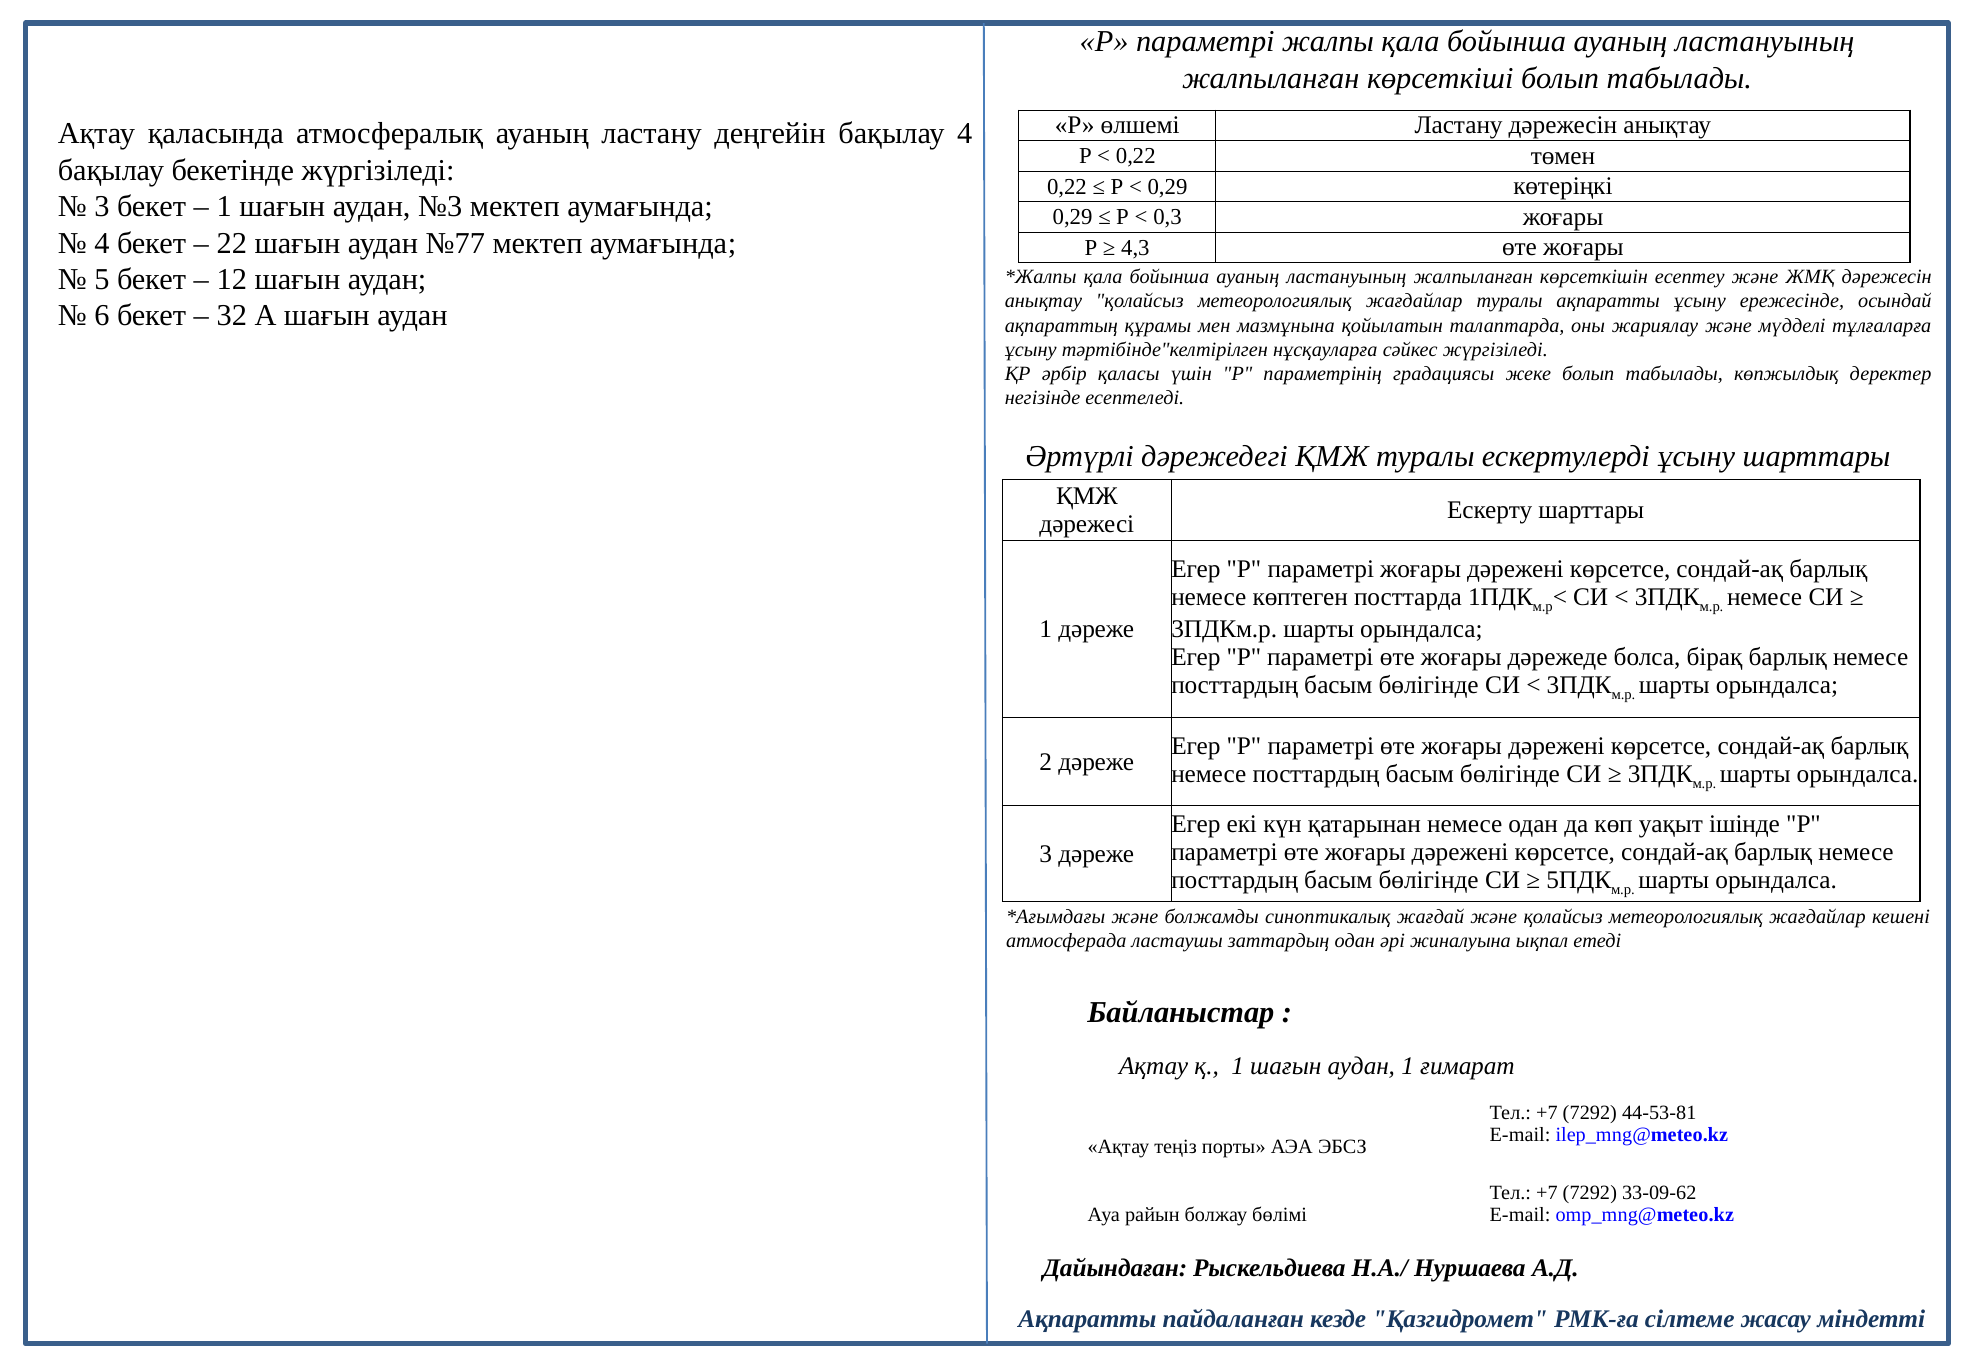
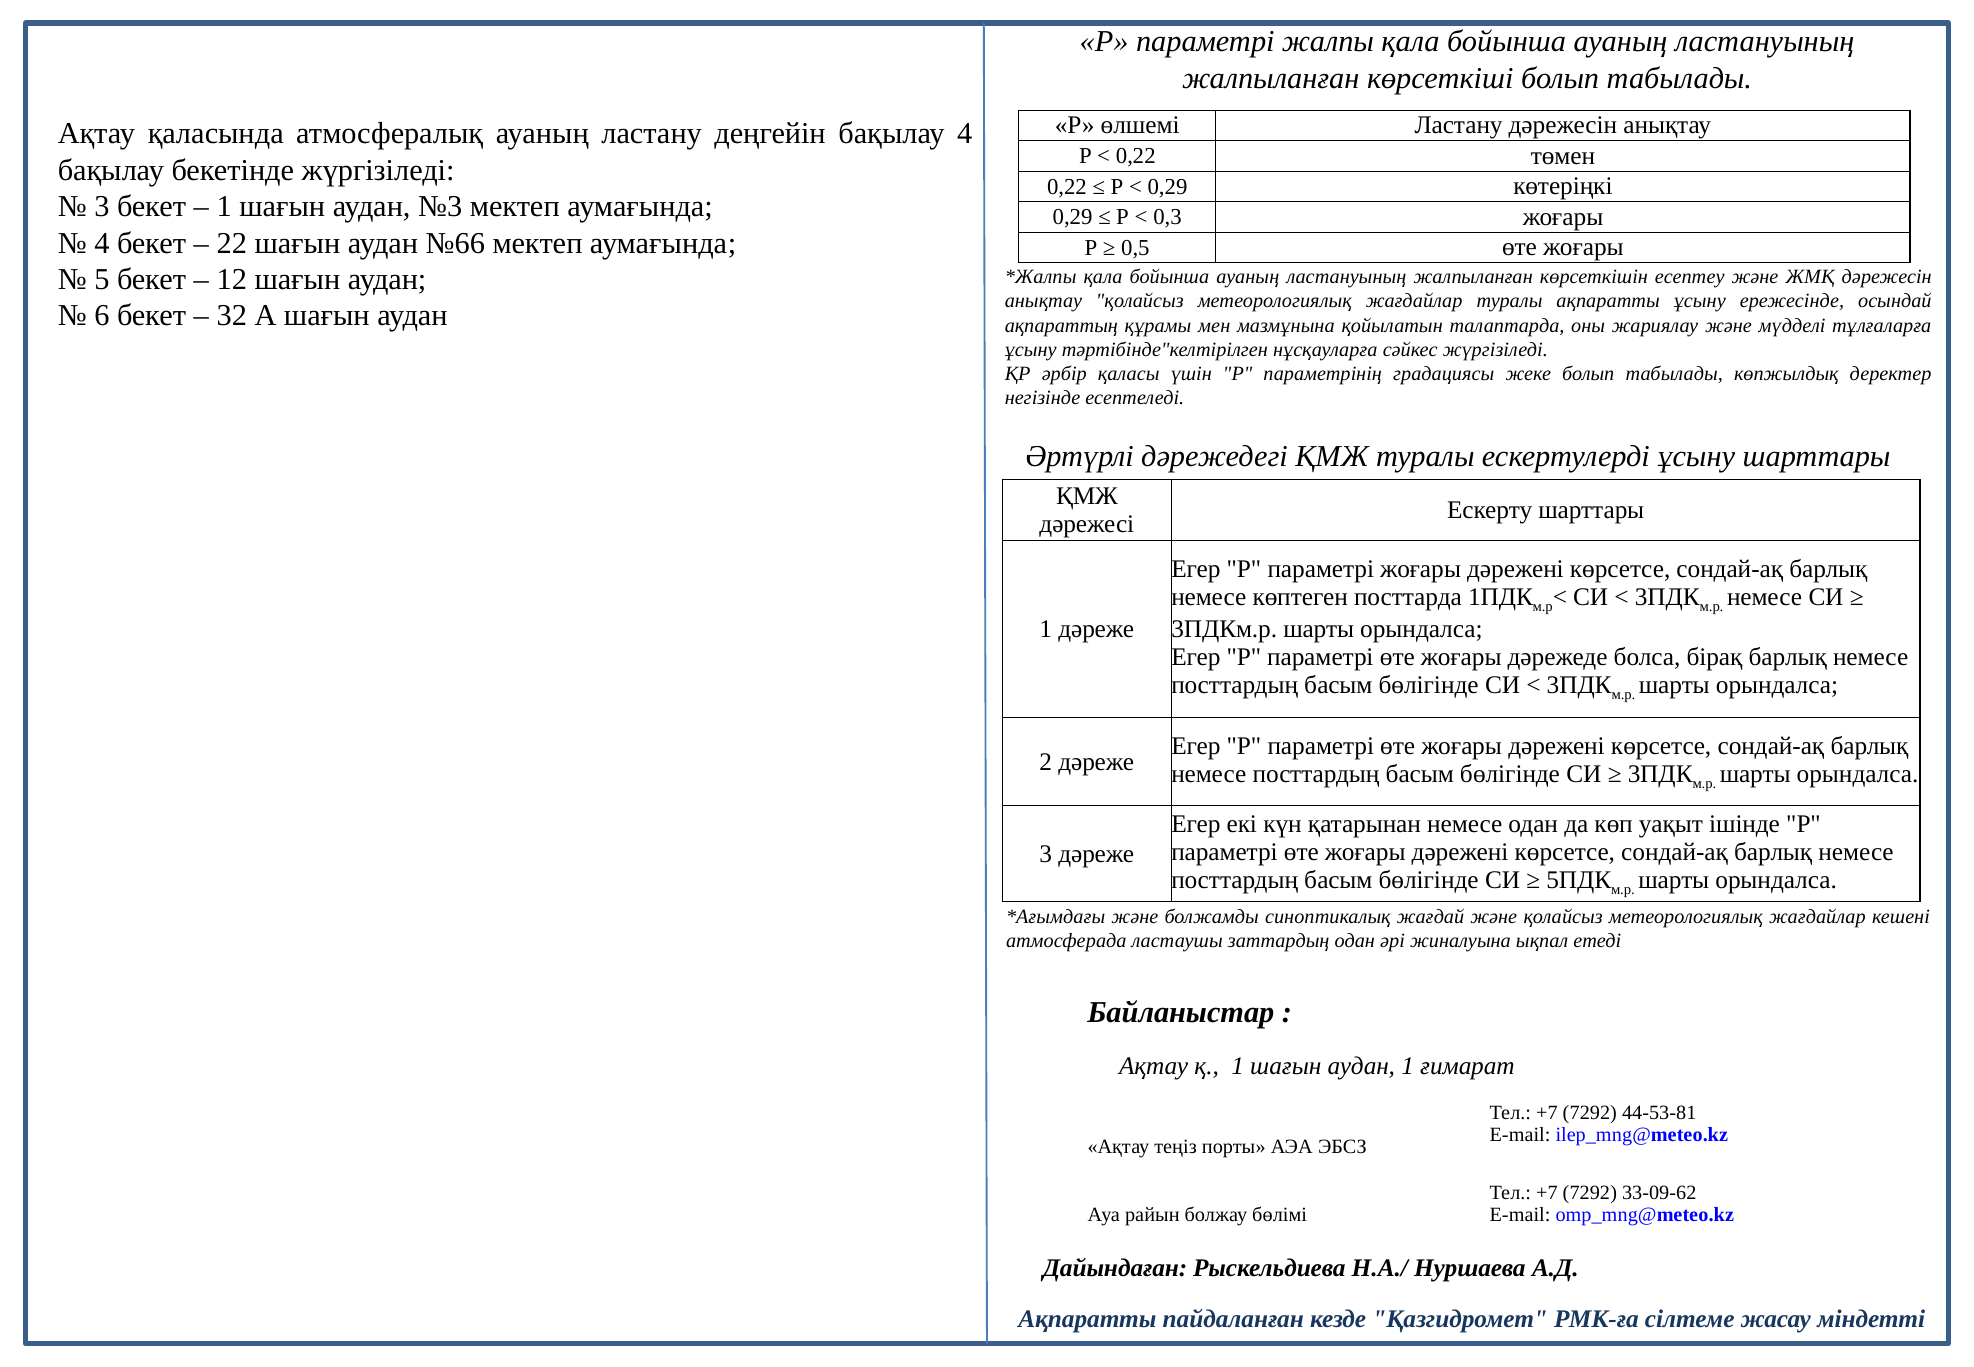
№77: №77 -> №66
4,3: 4,3 -> 0,5
